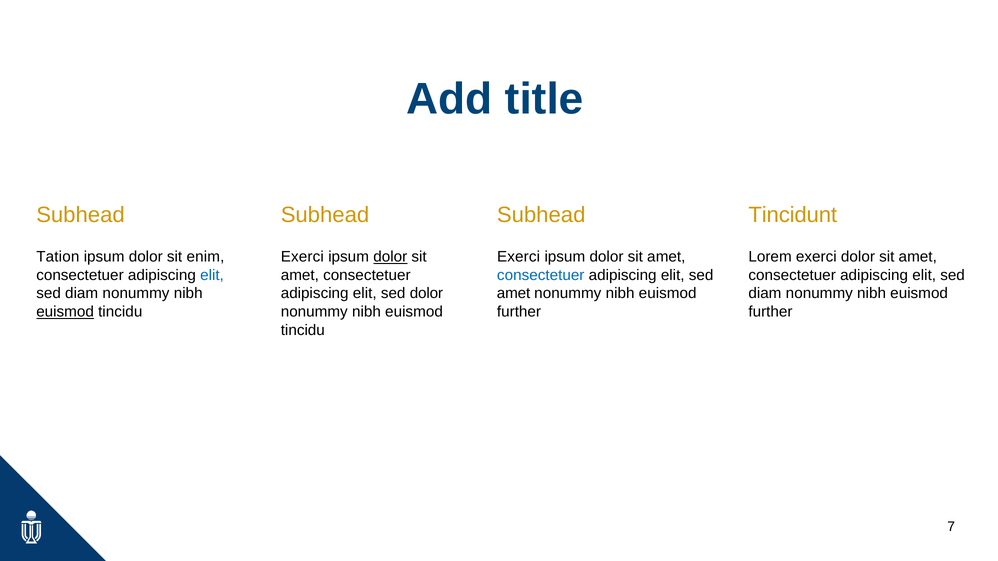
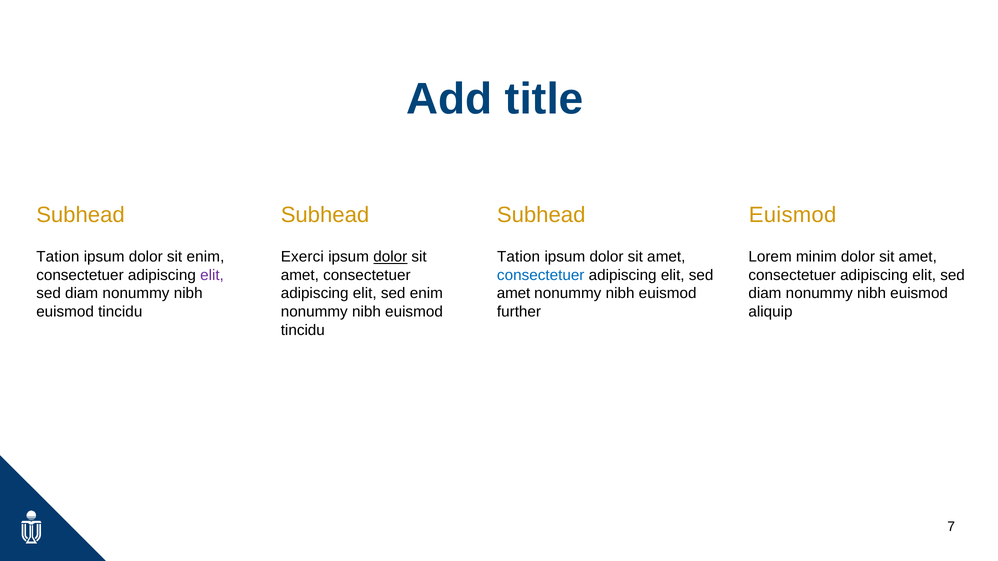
Tincidunt at (793, 215): Tincidunt -> Euismod
Exerci at (519, 257): Exerci -> Tation
Lorem exerci: exerci -> minim
elit at (212, 275) colour: blue -> purple
sed dolor: dolor -> enim
euismod at (65, 312) underline: present -> none
further at (770, 312): further -> aliquip
